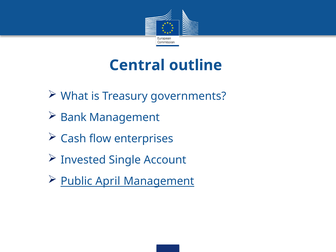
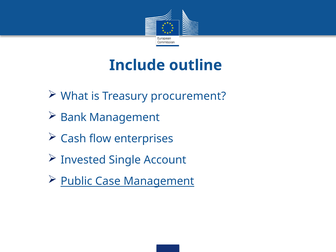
Central: Central -> Include
governments: governments -> procurement
April: April -> Case
